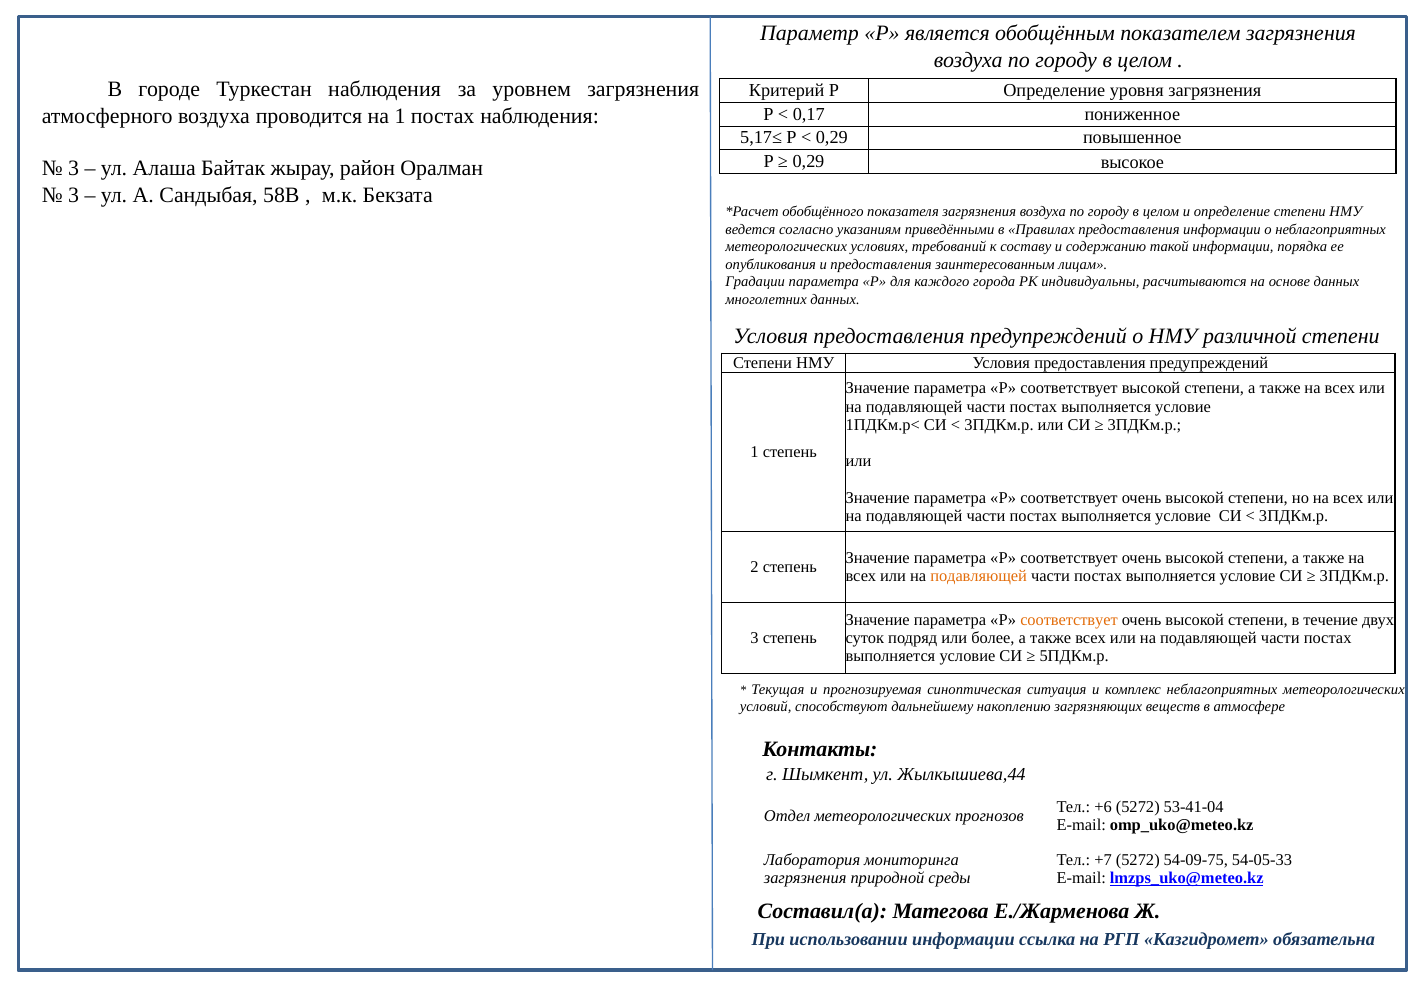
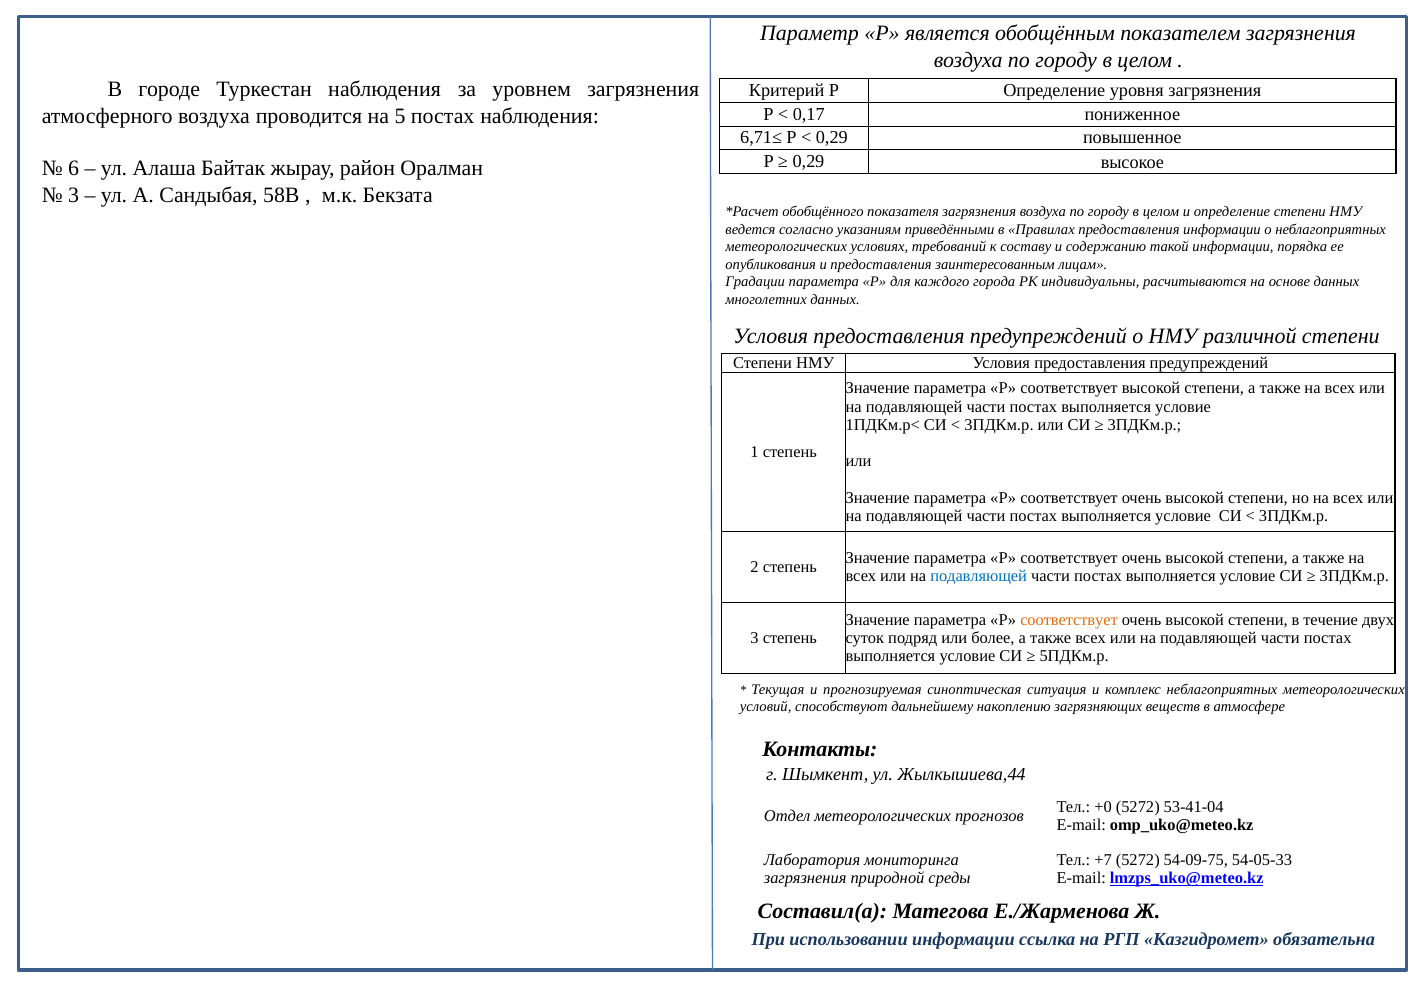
на 1: 1 -> 5
5,17≤: 5,17≤ -> 6,71≤
3 at (74, 169): 3 -> 6
подавляющей at (979, 576) colour: orange -> blue
+6: +6 -> +0
